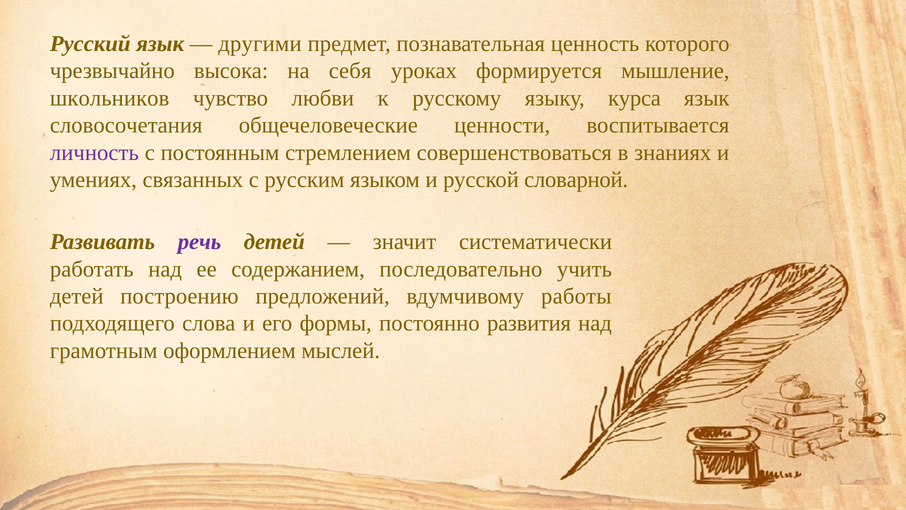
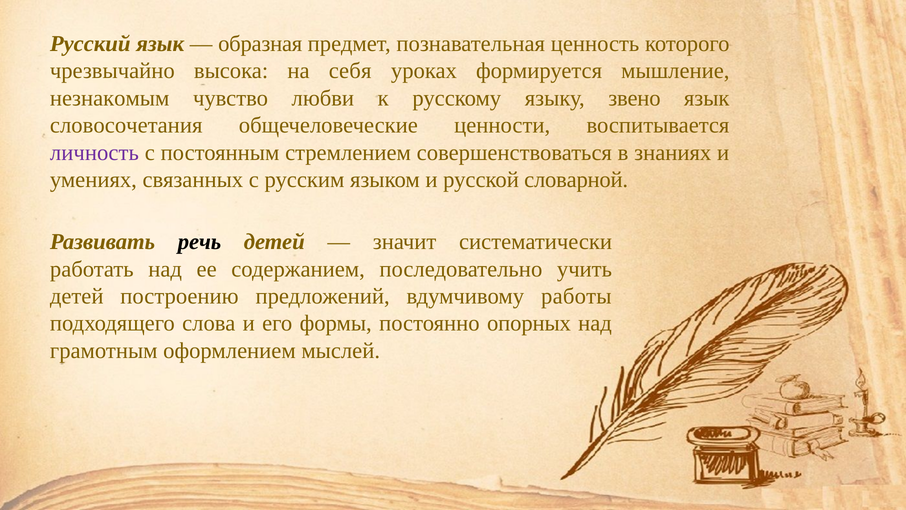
другими: другими -> образная
школьников: школьников -> незнакомым
курса: курса -> звено
речь colour: purple -> black
развития: развития -> опорных
